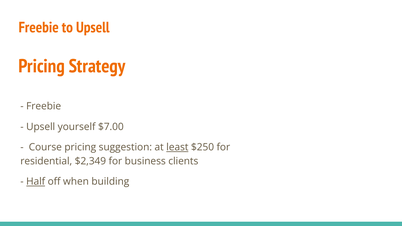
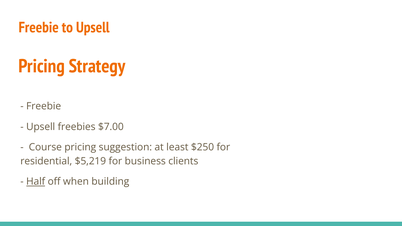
yourself: yourself -> freebies
least underline: present -> none
$2,349: $2,349 -> $5,219
